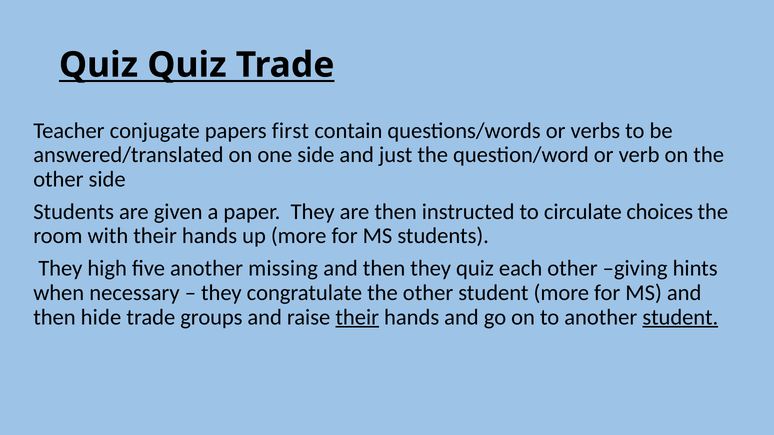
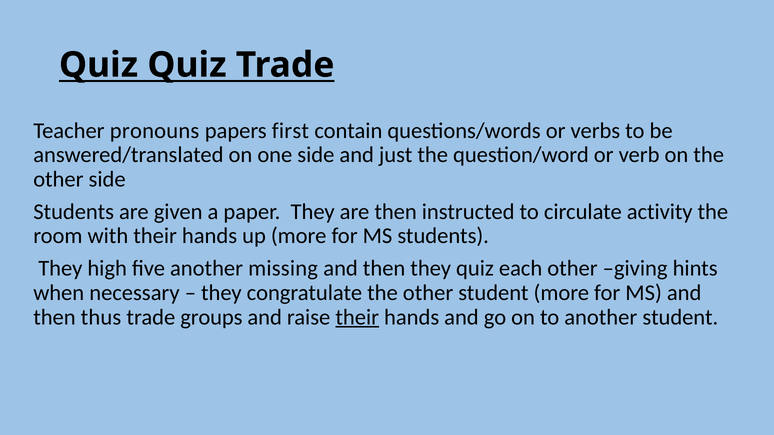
conjugate: conjugate -> pronouns
choices: choices -> activity
hide: hide -> thus
student at (680, 317) underline: present -> none
